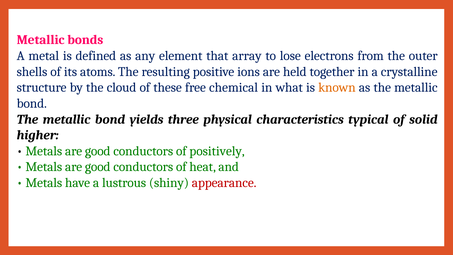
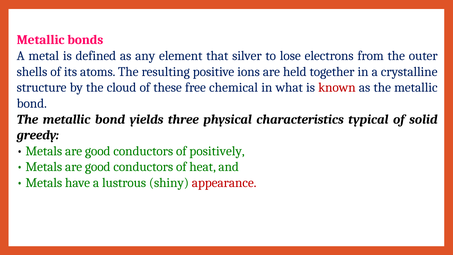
array: array -> silver
known colour: orange -> red
higher: higher -> greedy
